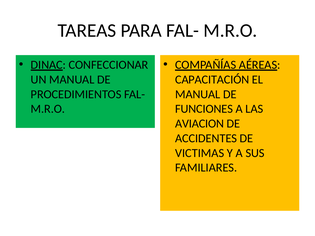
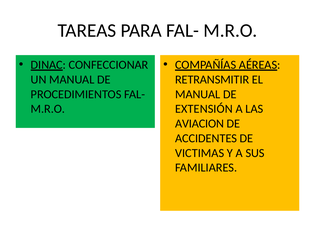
CAPACITACIÓN: CAPACITACIÓN -> RETRANSMITIR
FUNCIONES: FUNCIONES -> EXTENSIÓN
